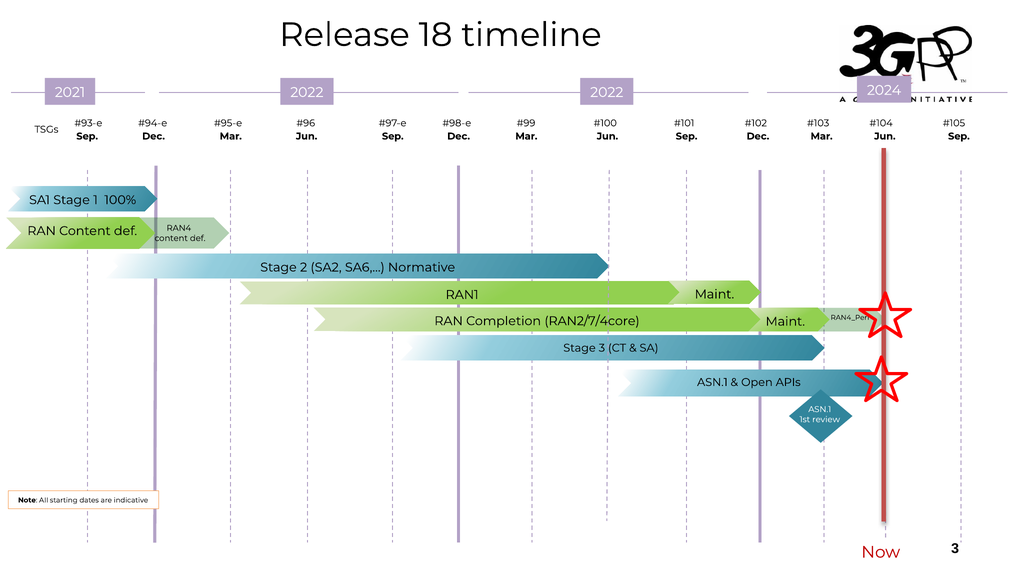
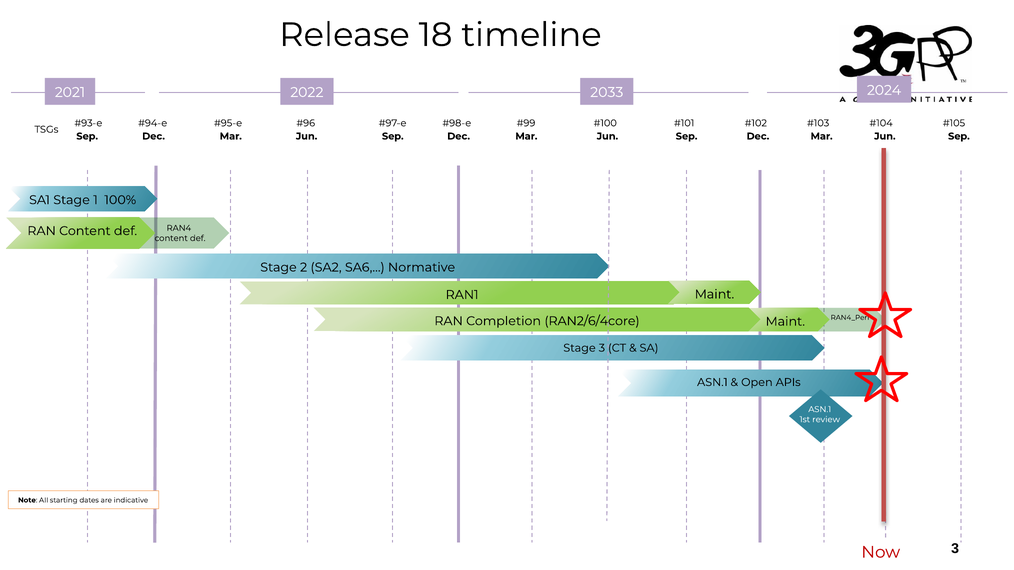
2022 2022: 2022 -> 2033
RAN2/7/4core: RAN2/7/4core -> RAN2/6/4core
